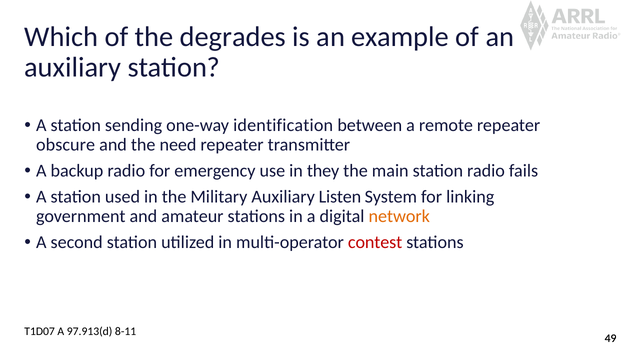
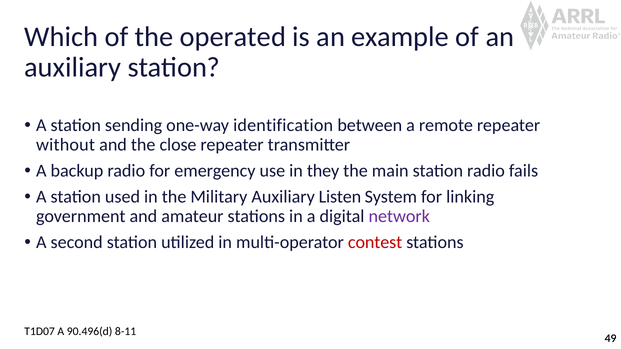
degrades: degrades -> operated
obscure: obscure -> without
need: need -> close
network colour: orange -> purple
97.913(d: 97.913(d -> 90.496(d
